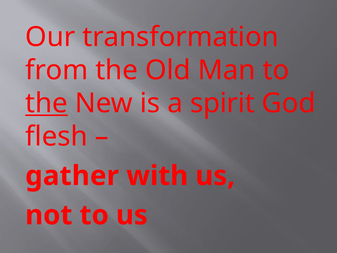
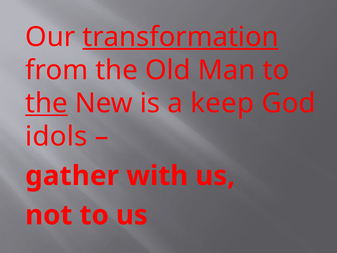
transformation underline: none -> present
spirit: spirit -> keep
flesh: flesh -> idols
